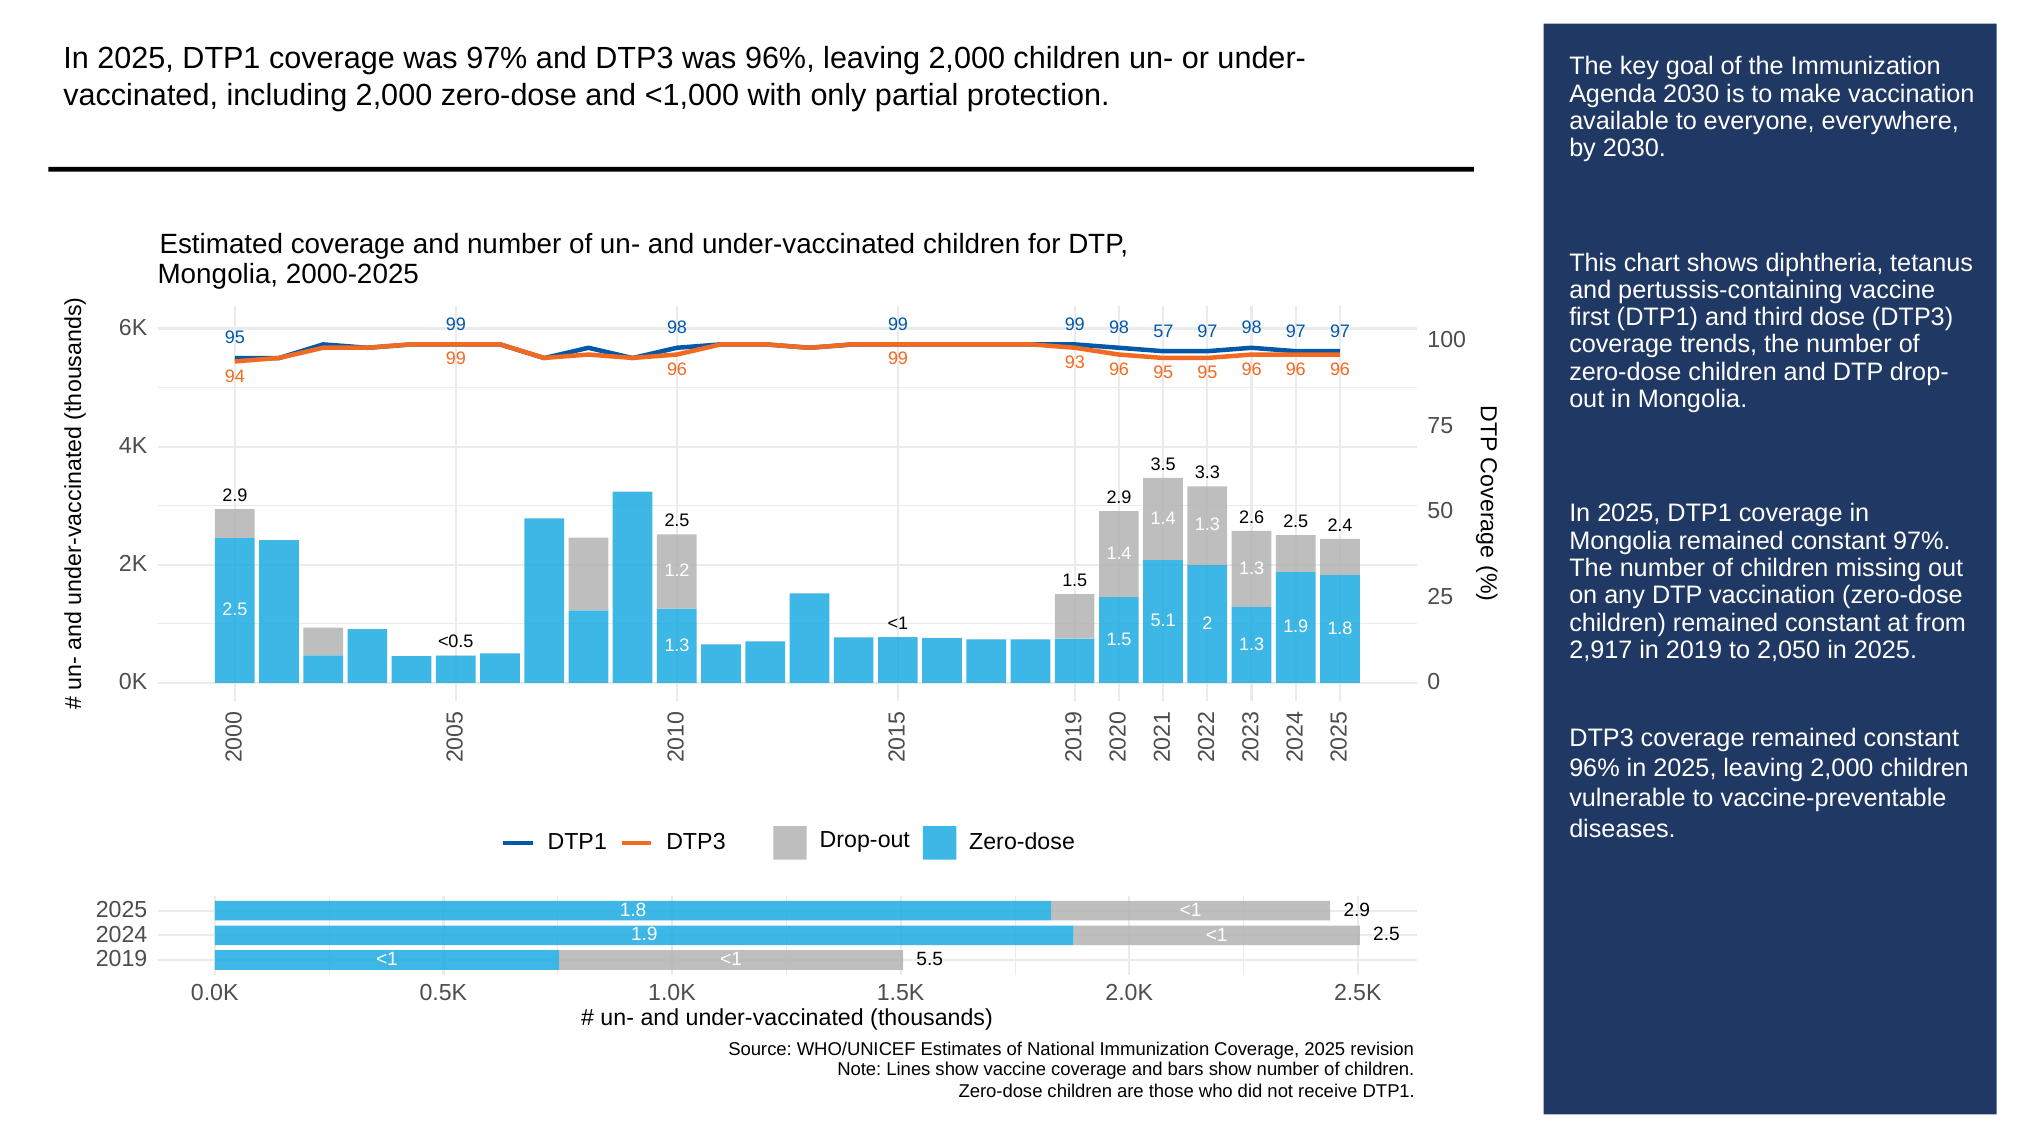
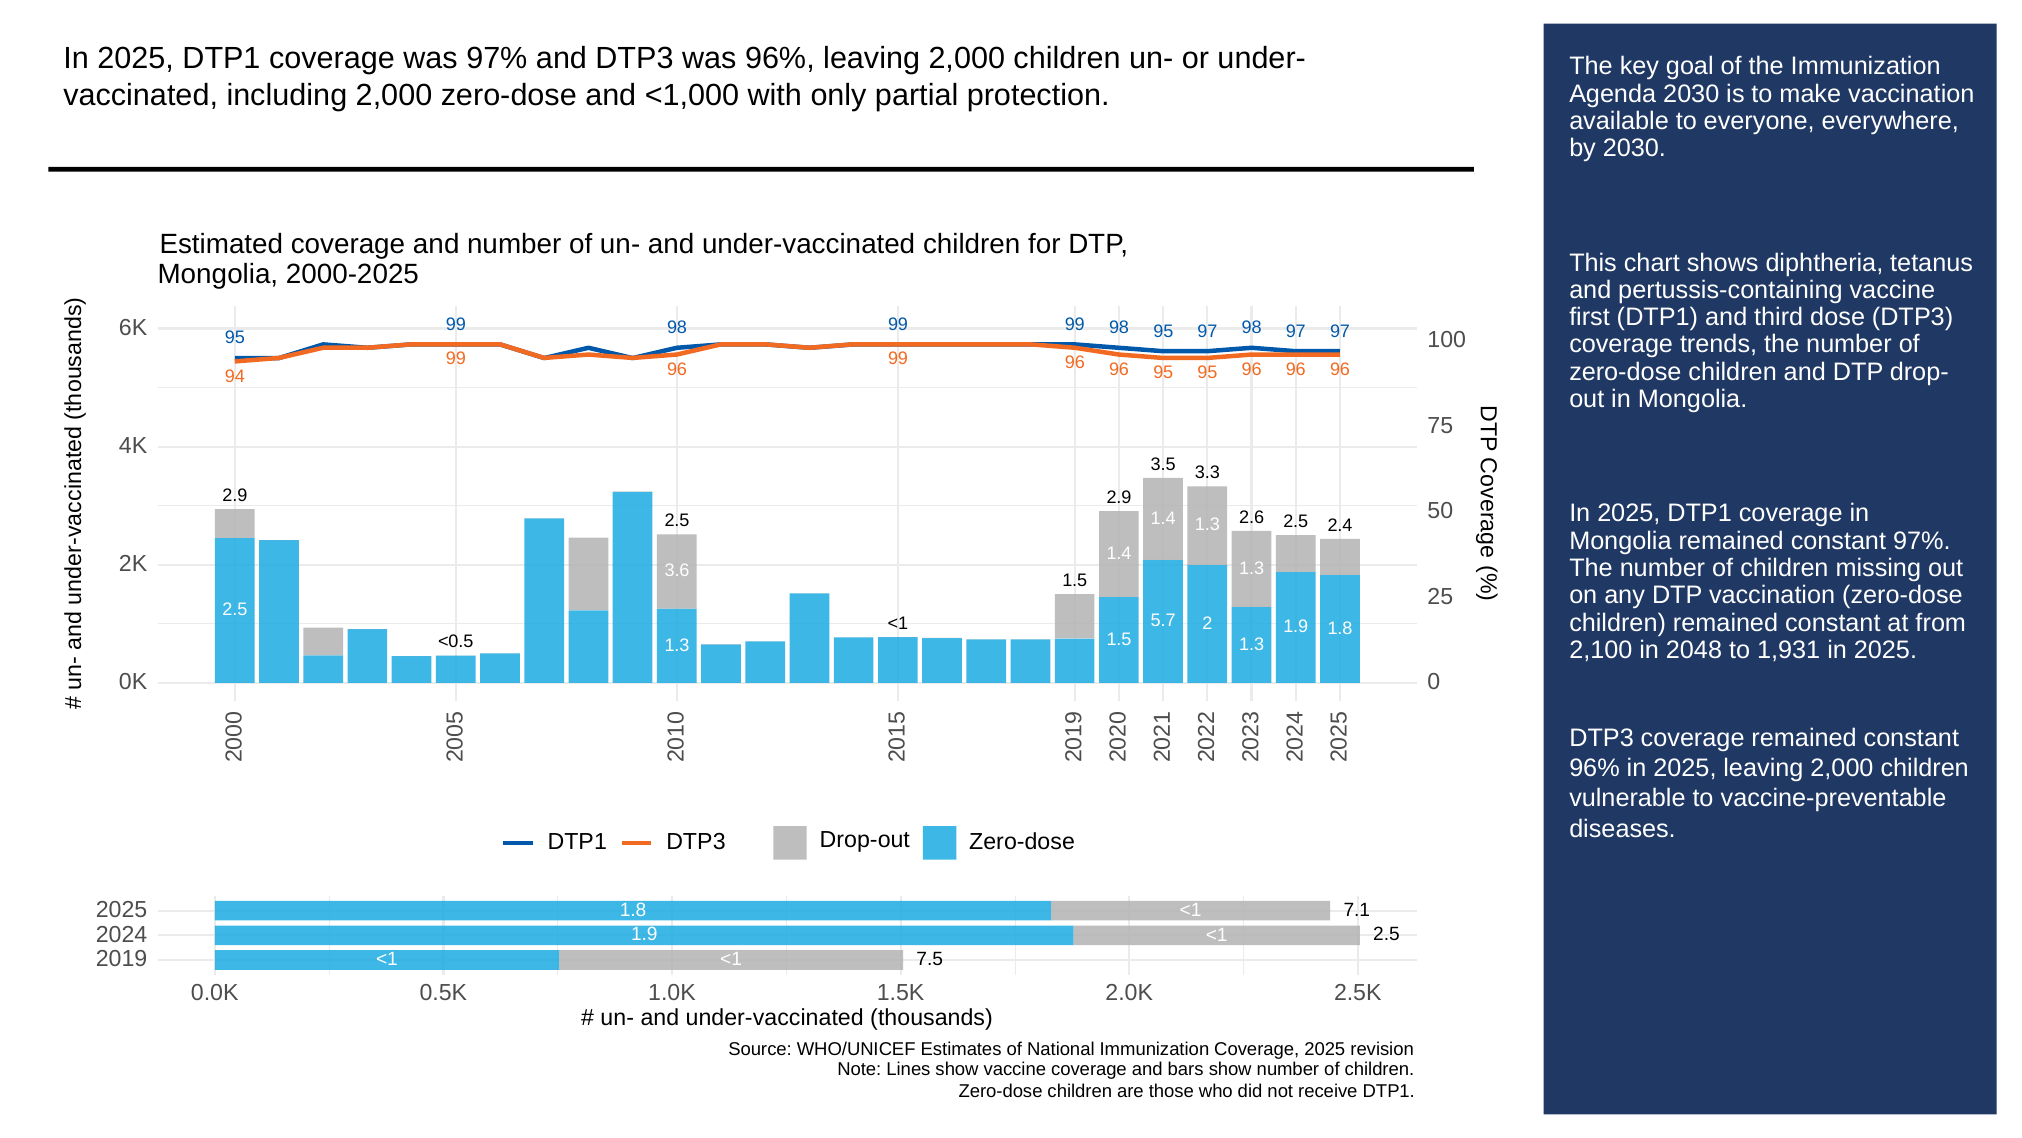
98 57: 57 -> 95
93 at (1075, 362): 93 -> 96
1.2: 1.2 -> 3.6
5.1: 5.1 -> 5.7
2,917: 2,917 -> 2,100
in 2019: 2019 -> 2048
2,050: 2,050 -> 1,931
2.9 at (1357, 910): 2.9 -> 7.1
5.5: 5.5 -> 7.5
